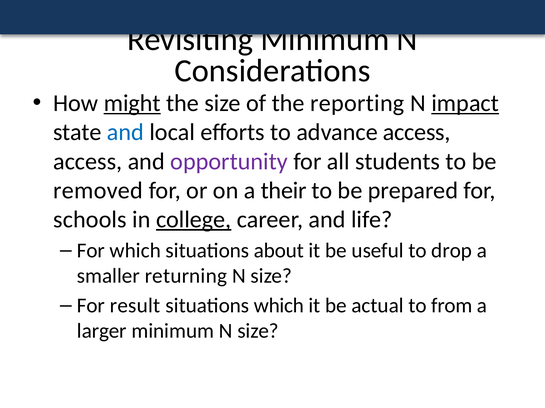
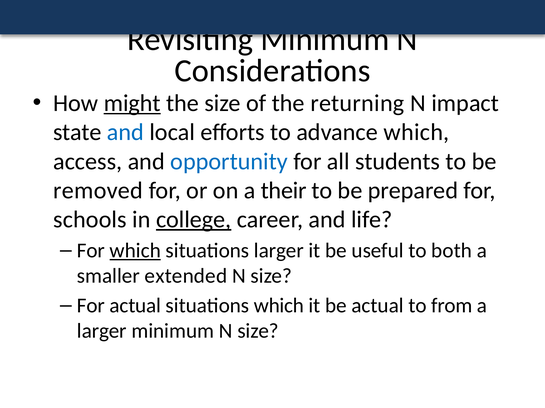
reporting: reporting -> returning
impact underline: present -> none
advance access: access -> which
opportunity colour: purple -> blue
which at (135, 251) underline: none -> present
situations about: about -> larger
drop: drop -> both
returning: returning -> extended
For result: result -> actual
